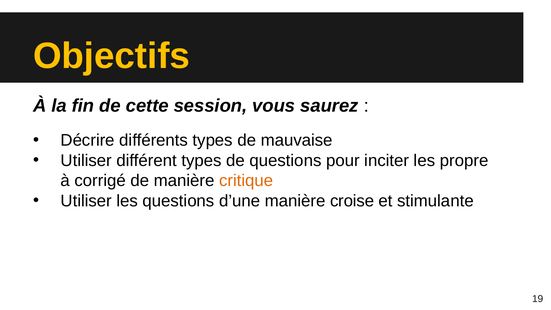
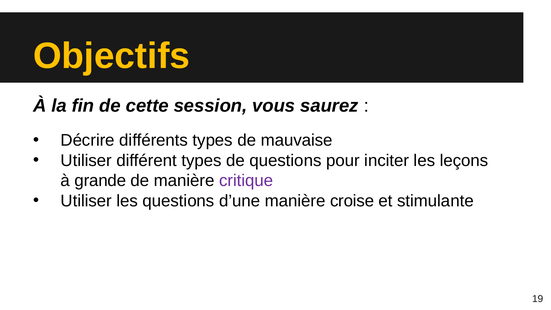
propre: propre -> leçons
corrigé: corrigé -> grande
critique colour: orange -> purple
